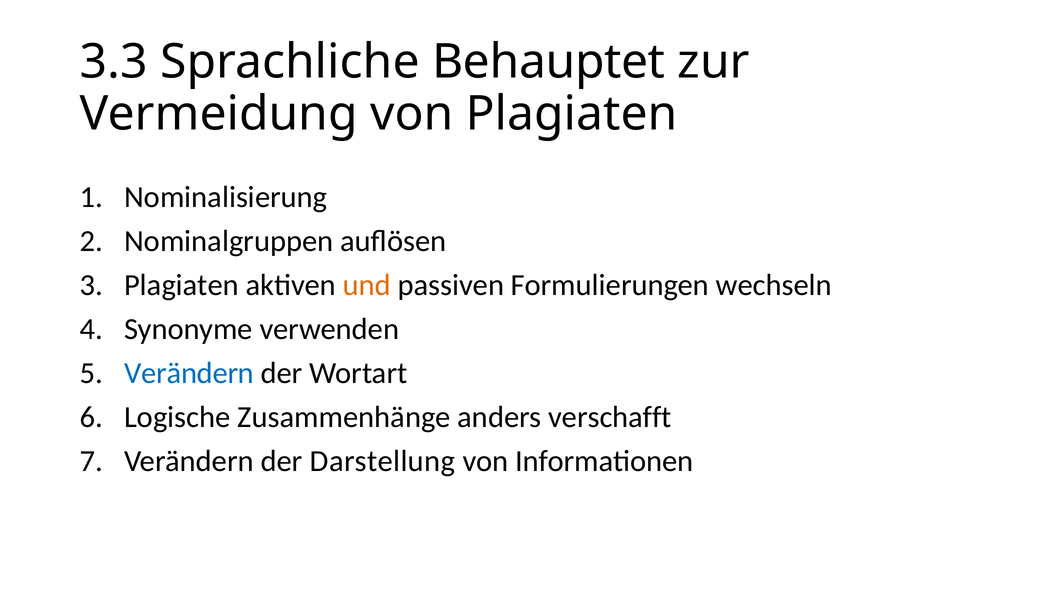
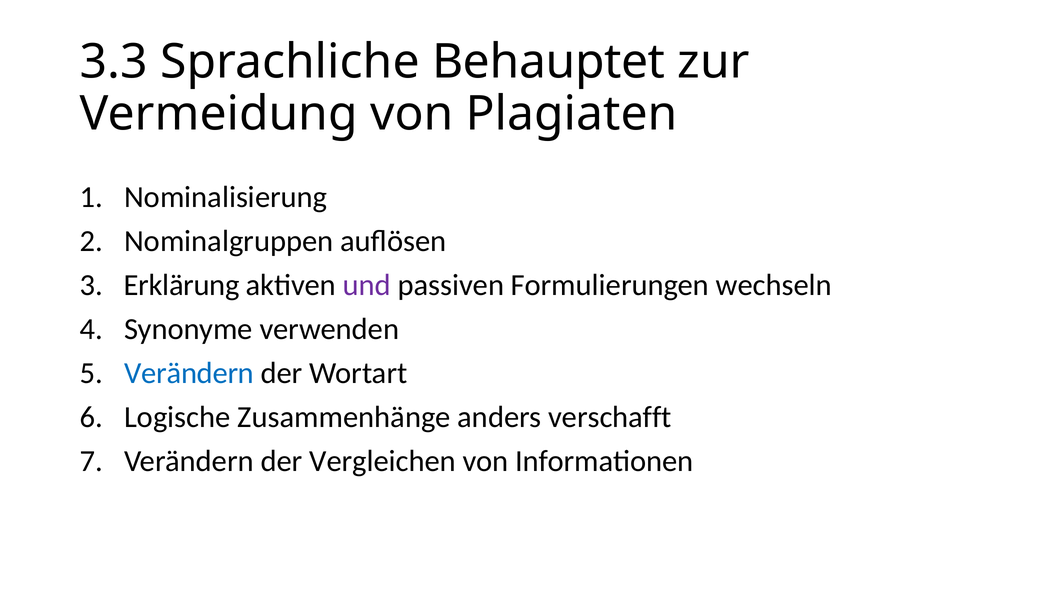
Plagiaten at (182, 285): Plagiaten -> Erklärung
und colour: orange -> purple
Darstellung: Darstellung -> Vergleichen
